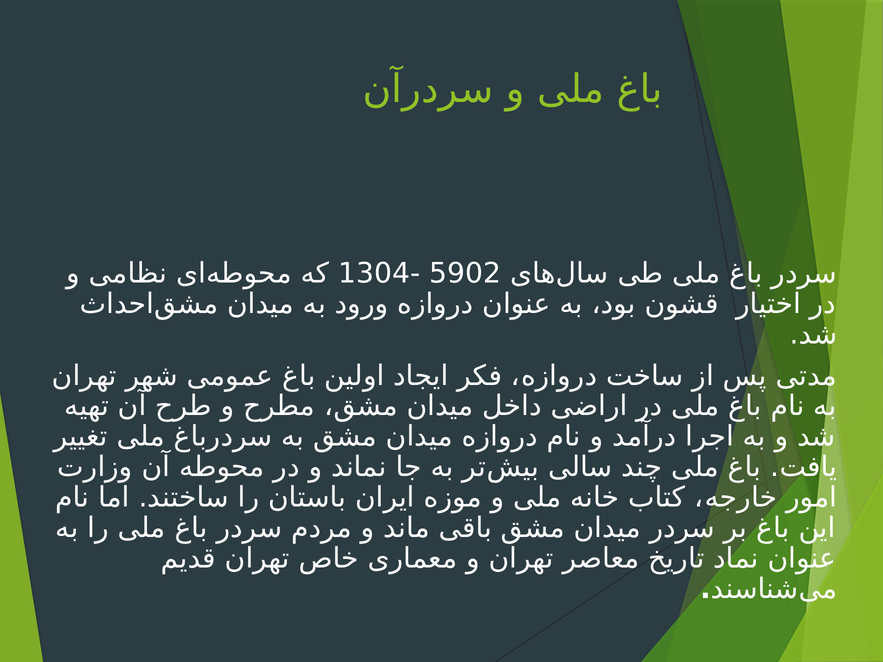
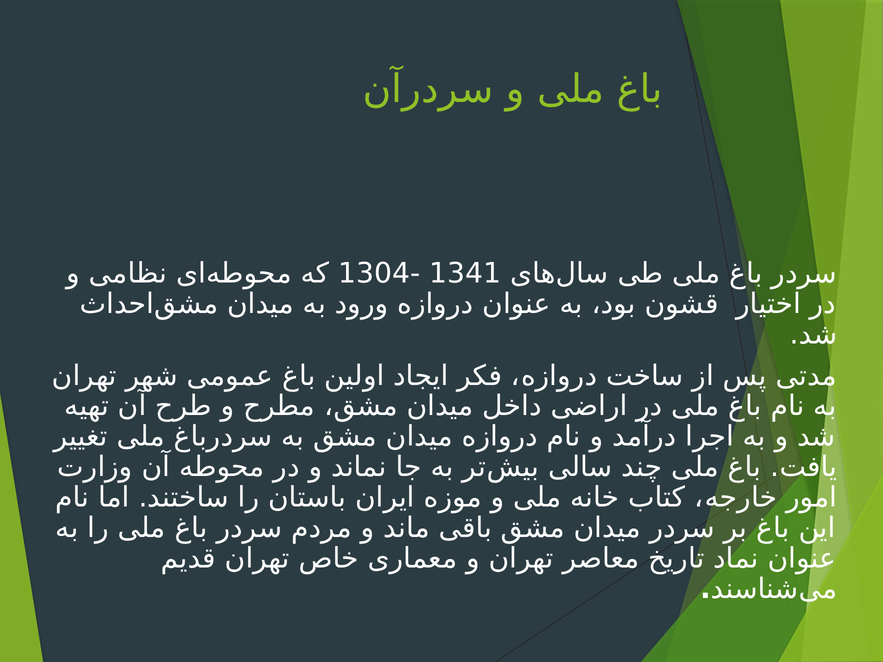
5902: 5902 -> 1341
